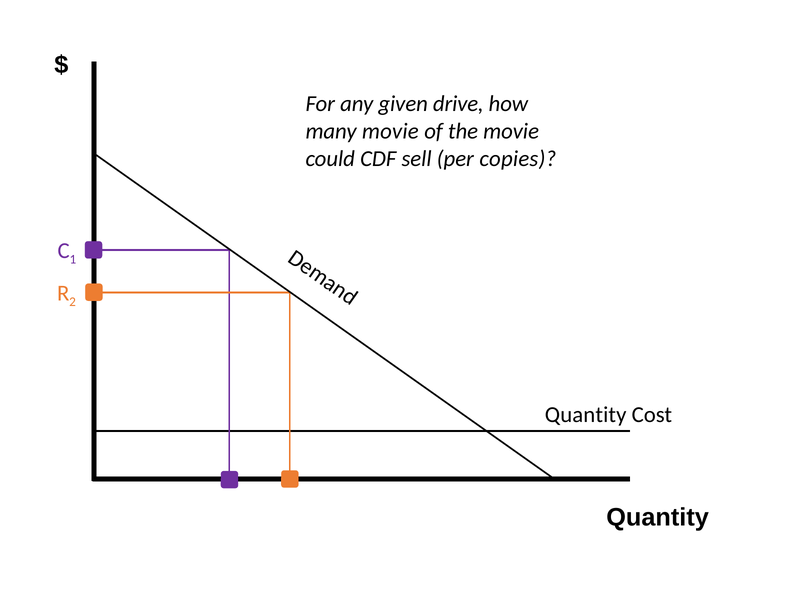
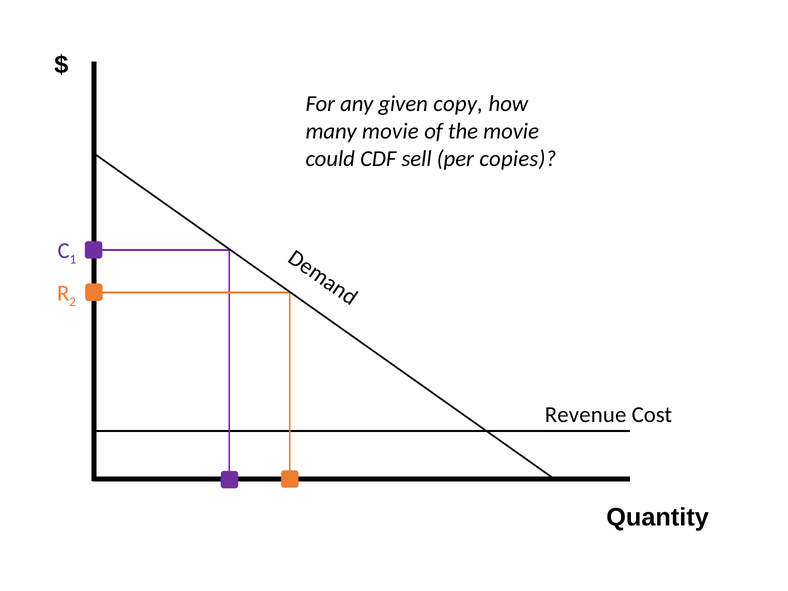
drive: drive -> copy
Quantity at (586, 415): Quantity -> Revenue
